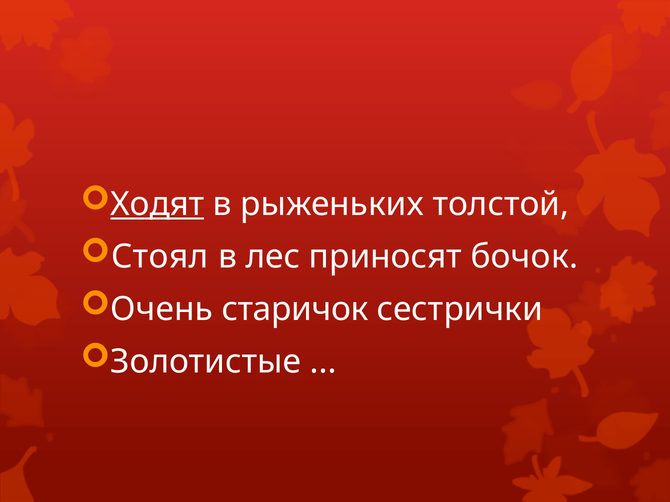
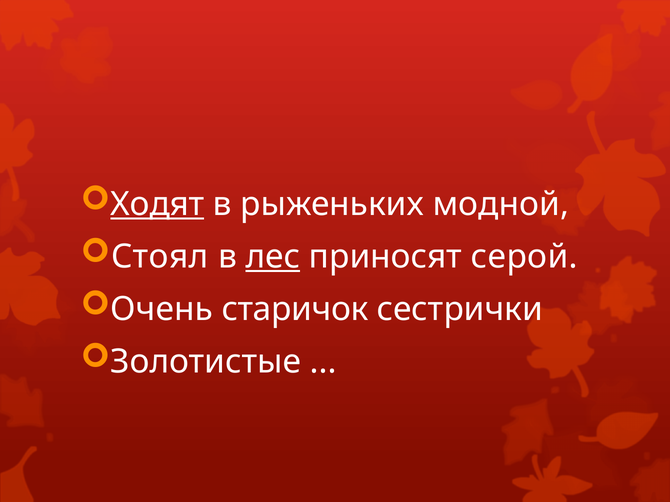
толстой: толстой -> модной
лес underline: none -> present
бочок: бочок -> серой
